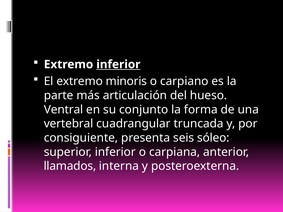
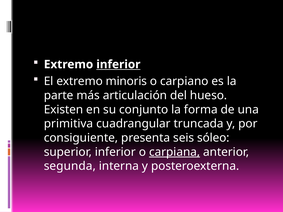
Ventral: Ventral -> Existen
vertebral: vertebral -> primitiva
carpiana underline: none -> present
llamados: llamados -> segunda
